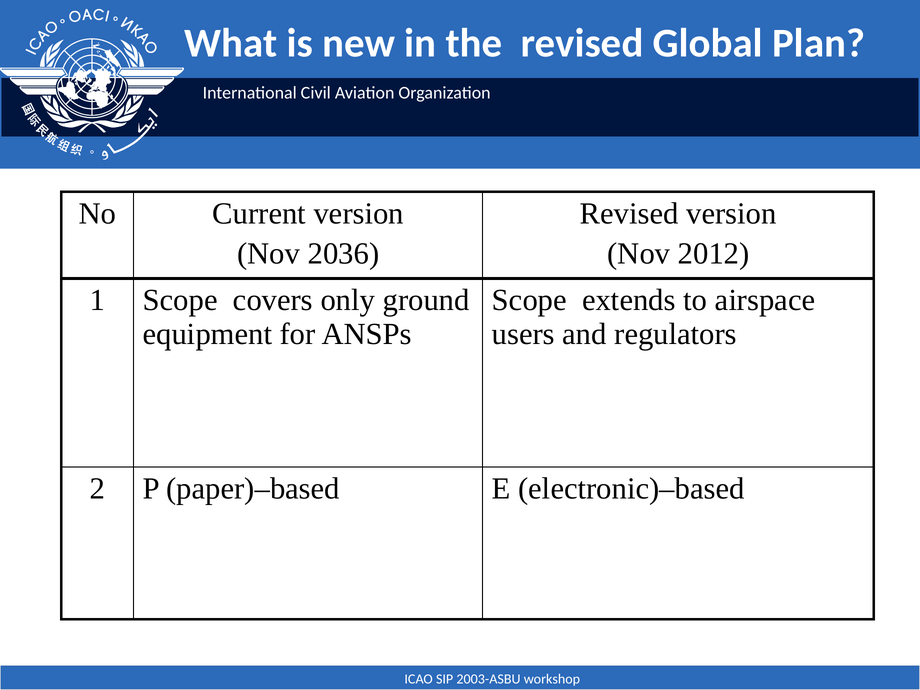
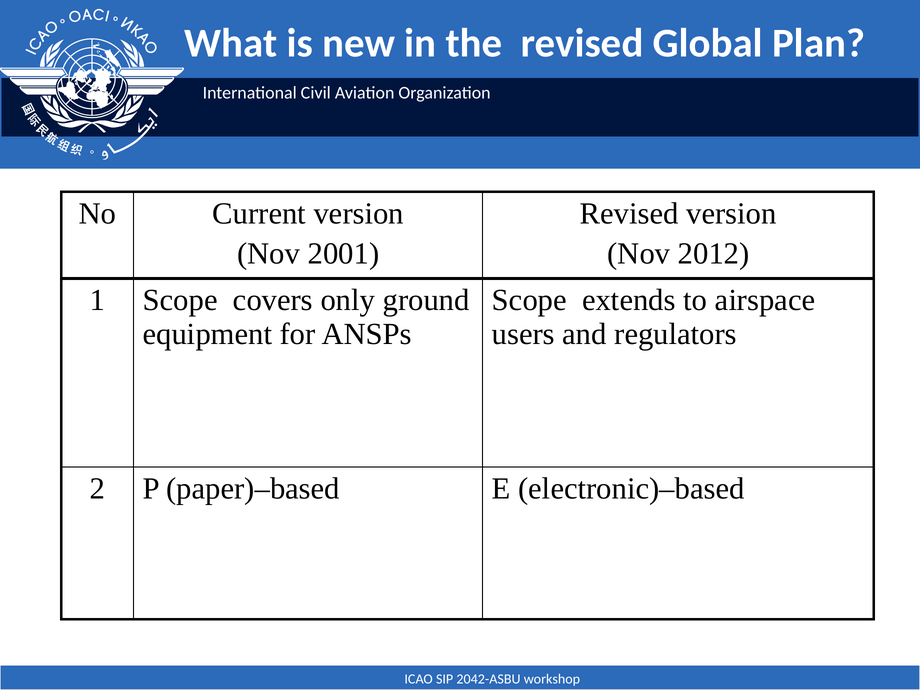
2036: 2036 -> 2001
2003-ASBU: 2003-ASBU -> 2042-ASBU
